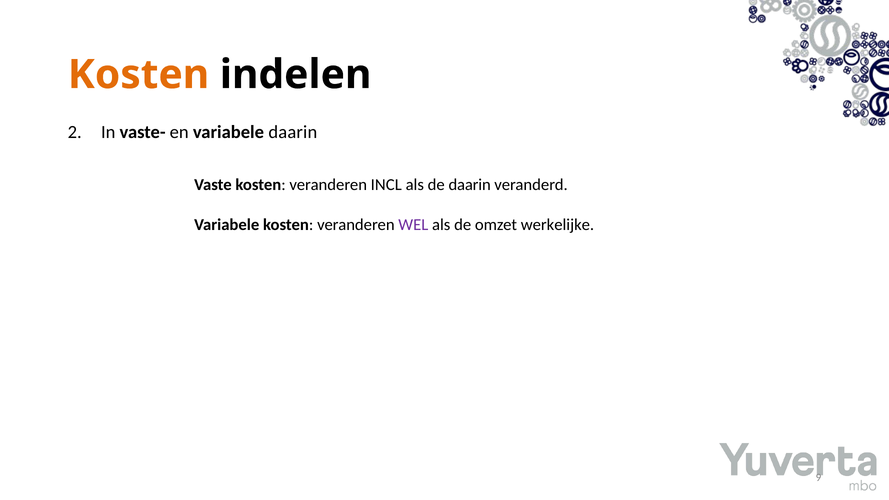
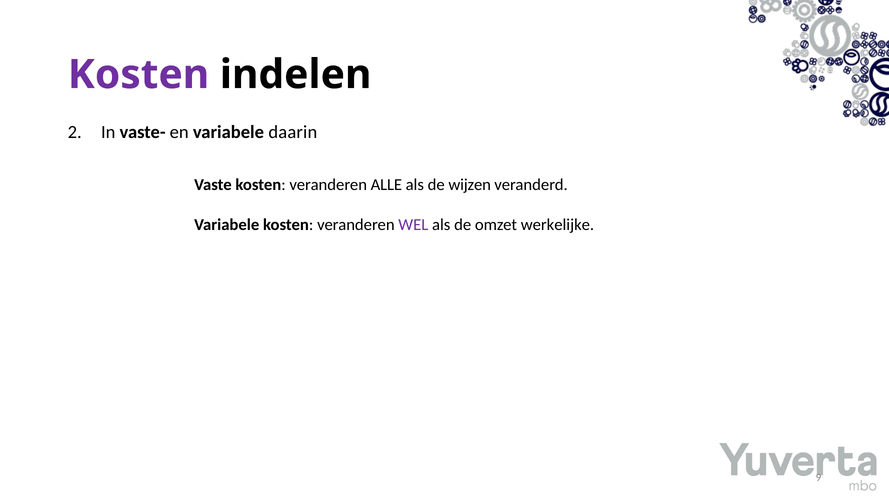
Kosten at (139, 75) colour: orange -> purple
INCL: INCL -> ALLE
de daarin: daarin -> wijzen
